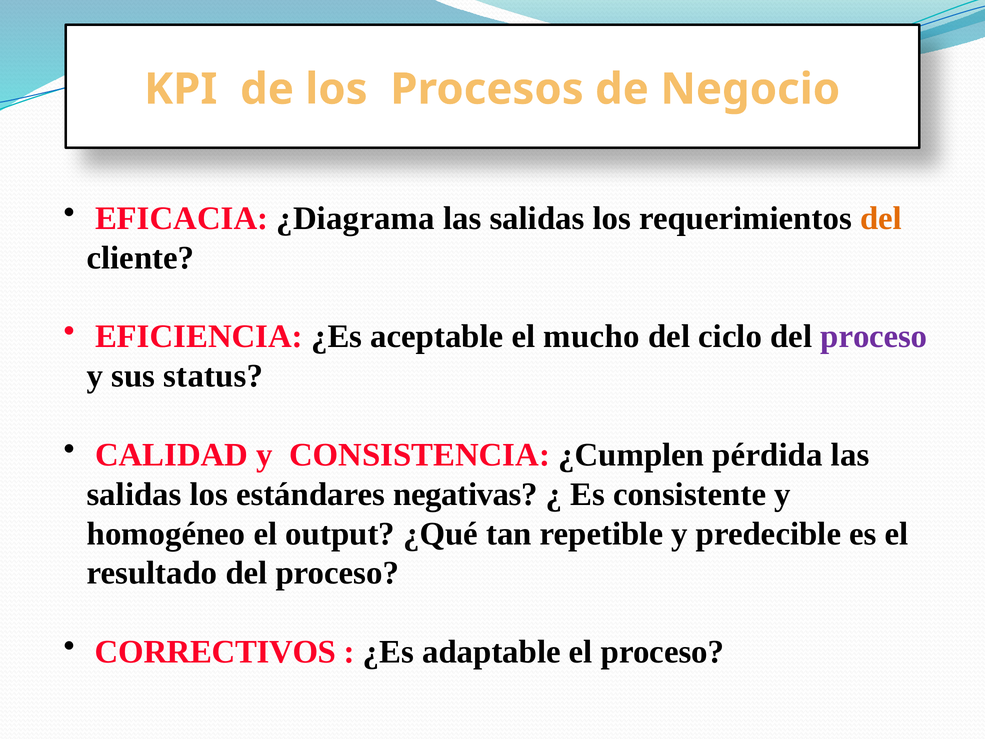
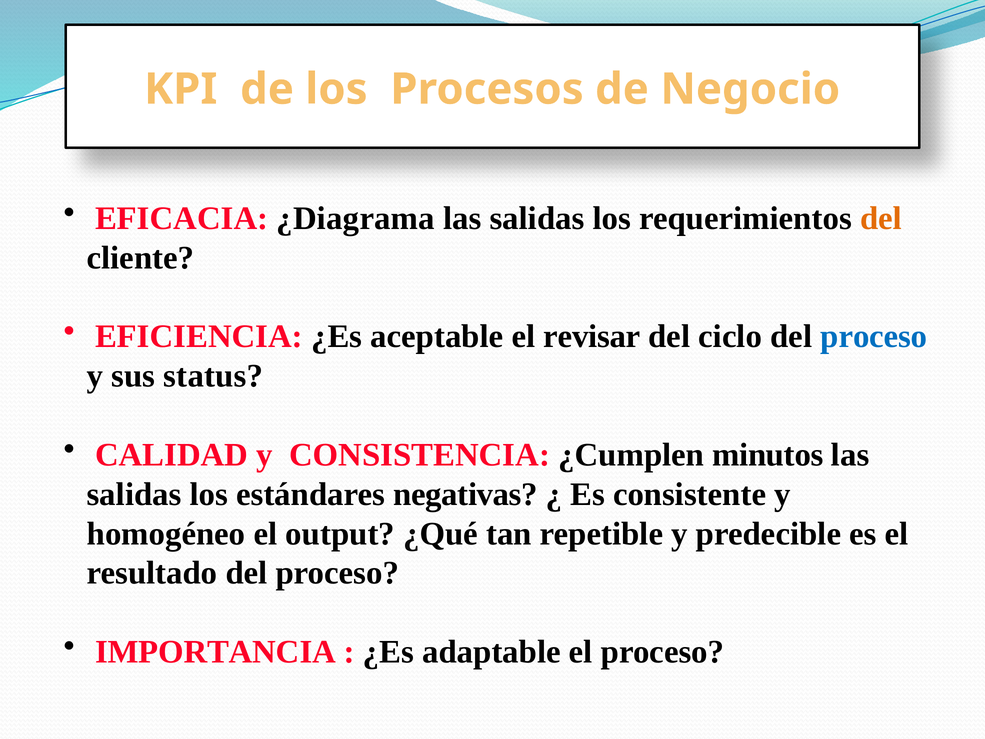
mucho: mucho -> revisar
proceso at (874, 337) colour: purple -> blue
pérdida: pérdida -> minutos
CORRECTIVOS: CORRECTIVOS -> IMPORTANCIA
